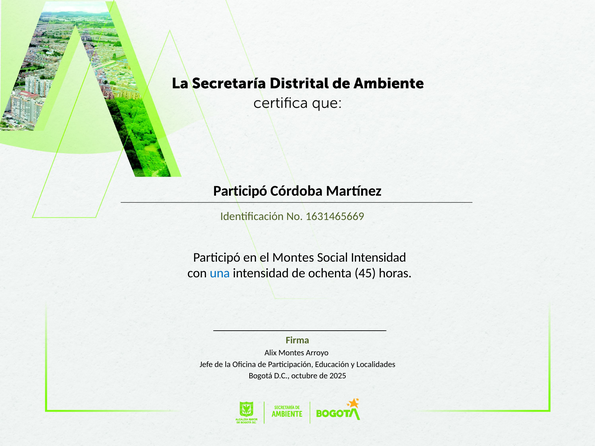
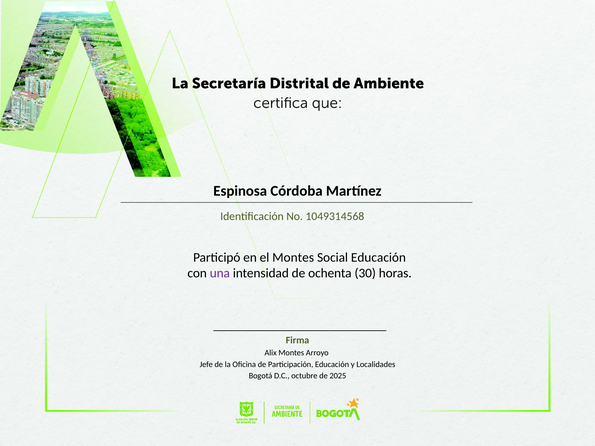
Participó at (240, 191): Participó -> Espinosa
1631465669: 1631465669 -> 1049314568
Social Intensidad: Intensidad -> Educación
una colour: blue -> purple
45: 45 -> 30
